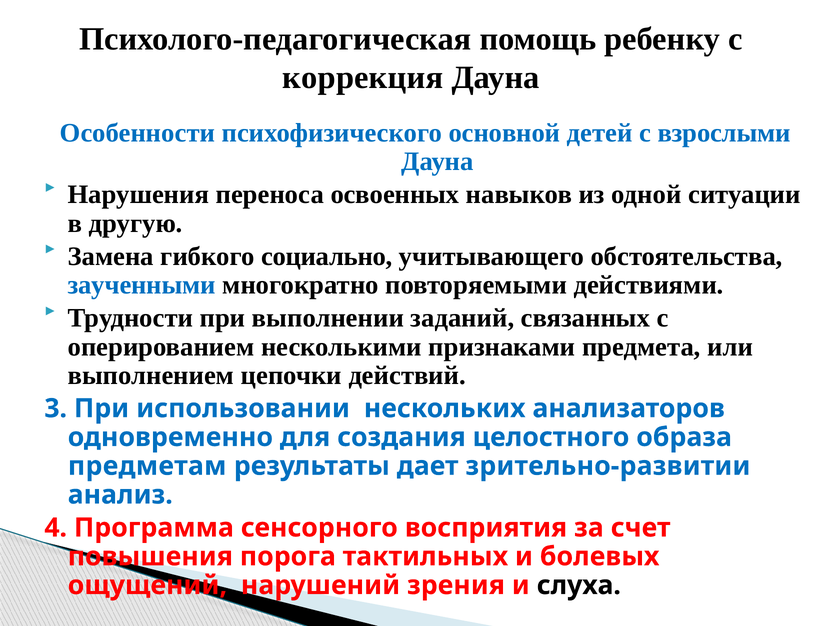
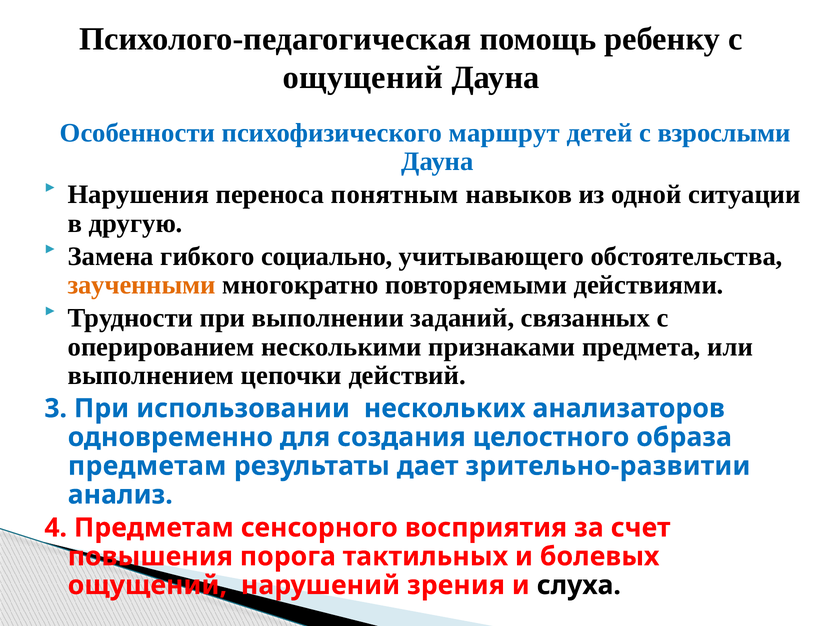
коррекция at (363, 78): коррекция -> ощущений
основной: основной -> маршрут
освоенных: освоенных -> понятным
заученными colour: blue -> orange
4 Программа: Программа -> Предметам
